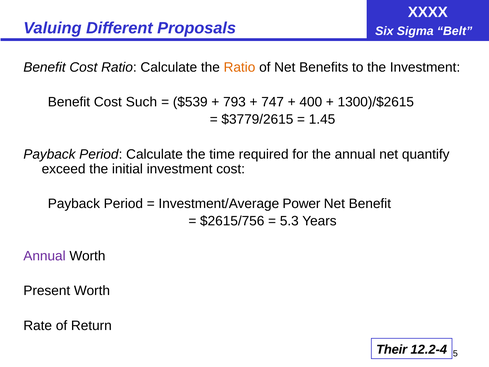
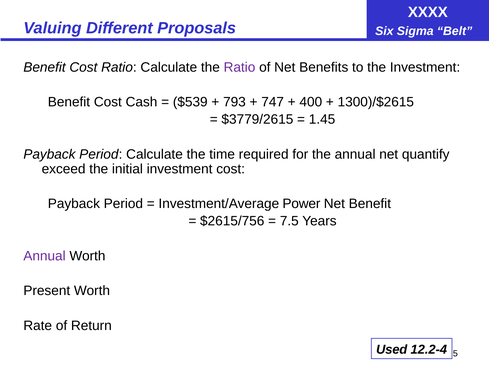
Ratio at (239, 67) colour: orange -> purple
Such: Such -> Cash
5.3: 5.3 -> 7.5
Their: Their -> Used
